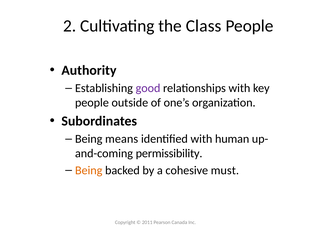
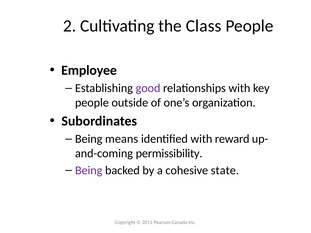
Authority: Authority -> Employee
human: human -> reward
Being at (89, 171) colour: orange -> purple
must: must -> state
